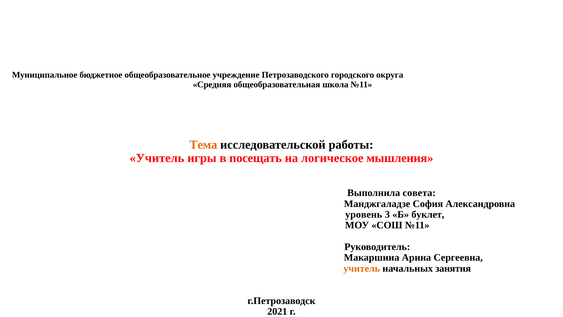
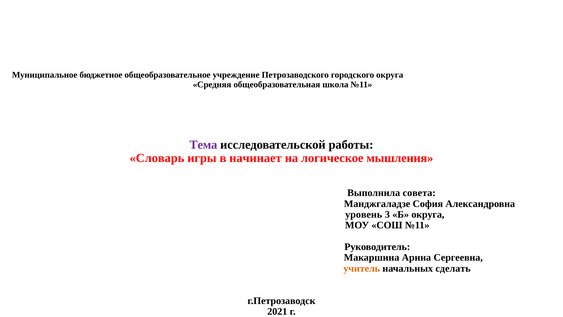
Тема colour: orange -> purple
Учитель at (157, 158): Учитель -> Словарь
посещать: посещать -> начинает
Б буклет: буклет -> округа
занятия: занятия -> сделать
